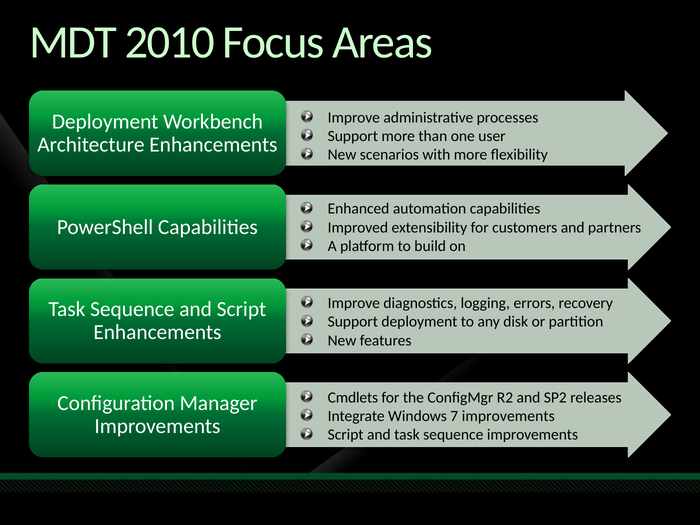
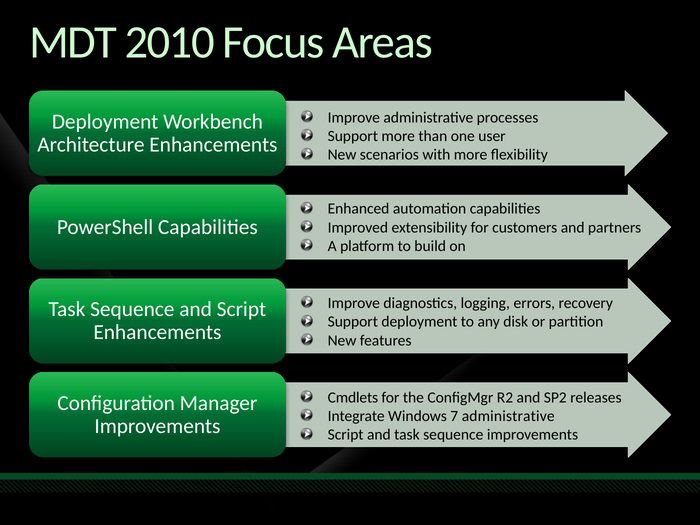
7 improvements: improvements -> administrative
